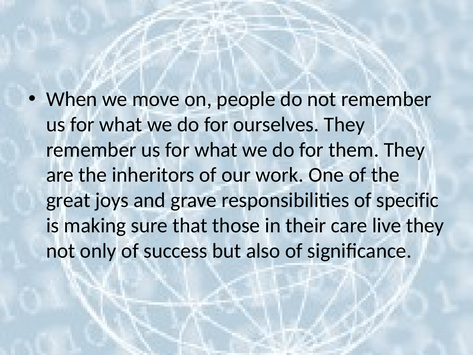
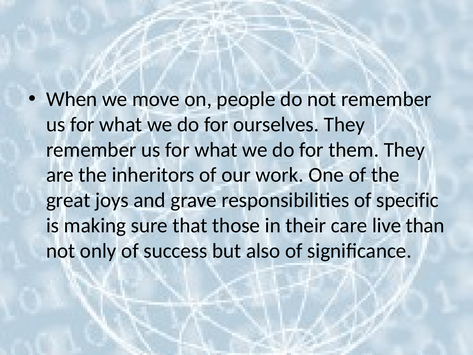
live they: they -> than
